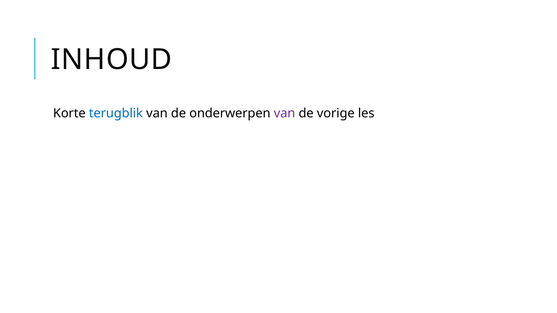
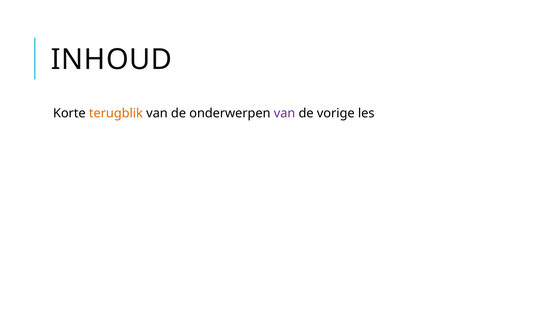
terugblik colour: blue -> orange
